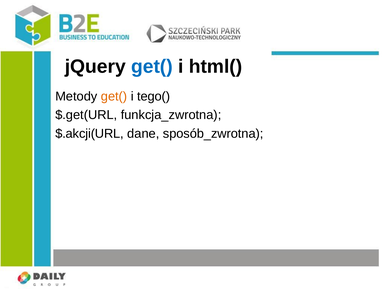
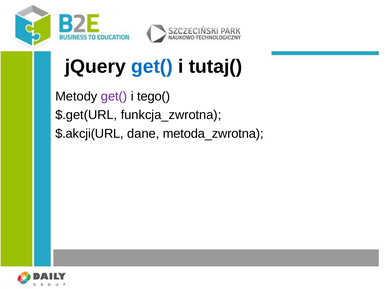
html(: html( -> tutaj(
get( at (114, 96) colour: orange -> purple
sposób_zwrotna: sposób_zwrotna -> metoda_zwrotna
